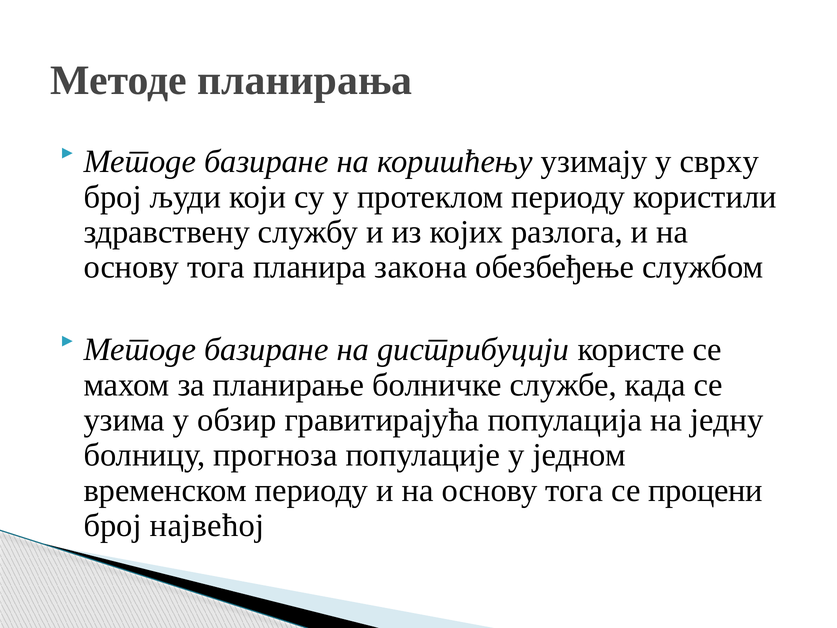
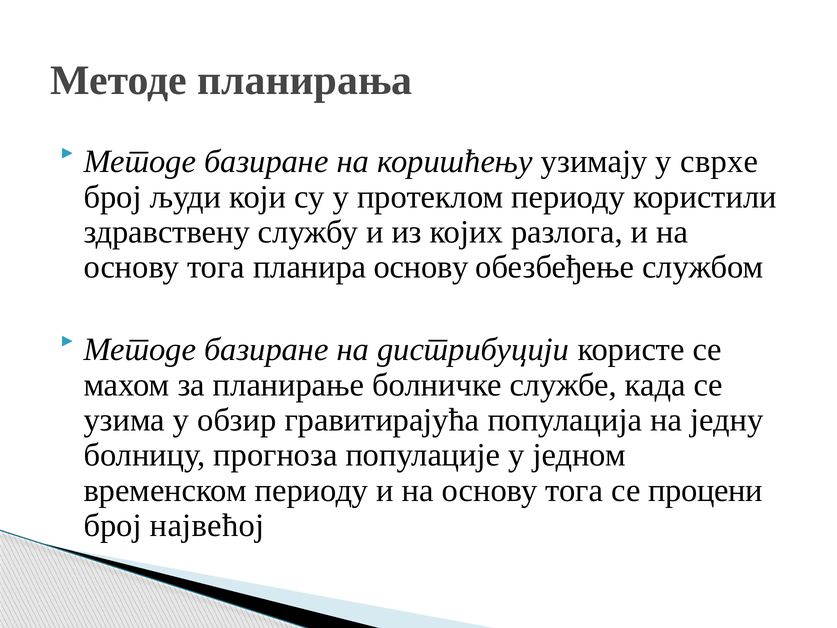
сврху: сврху -> сврхе
планира закона: закона -> основу
